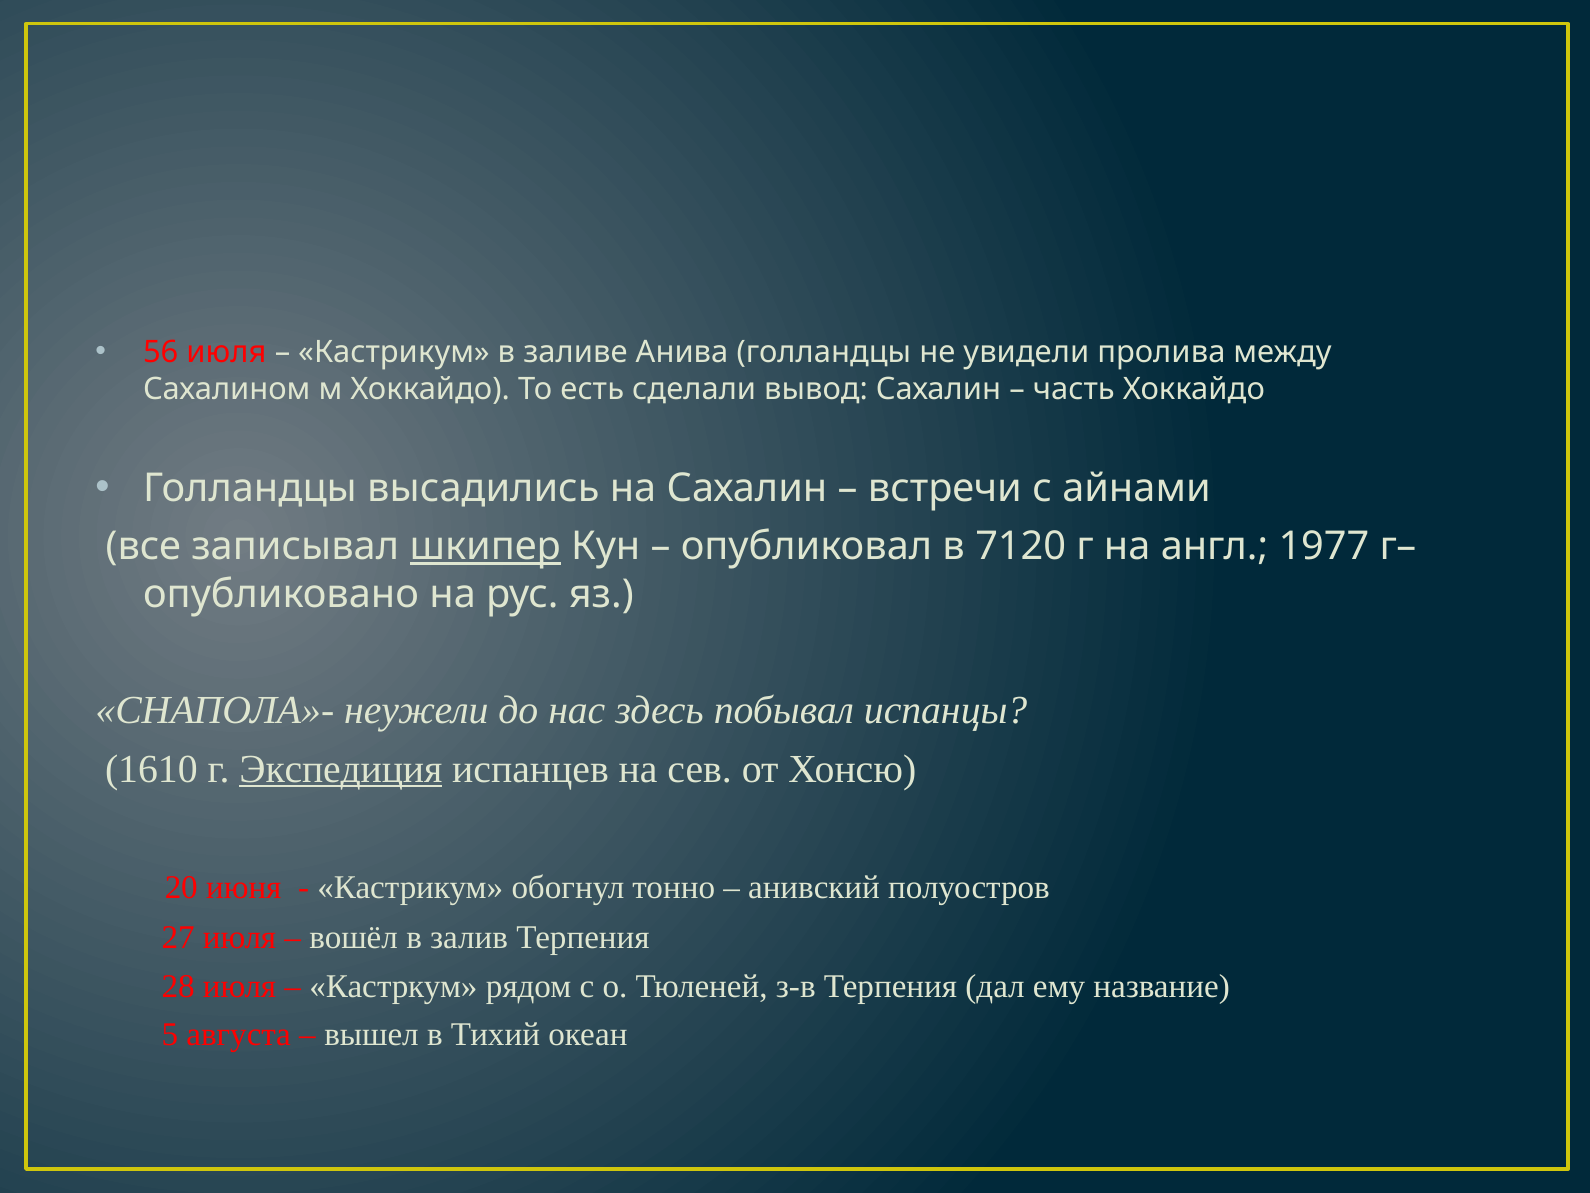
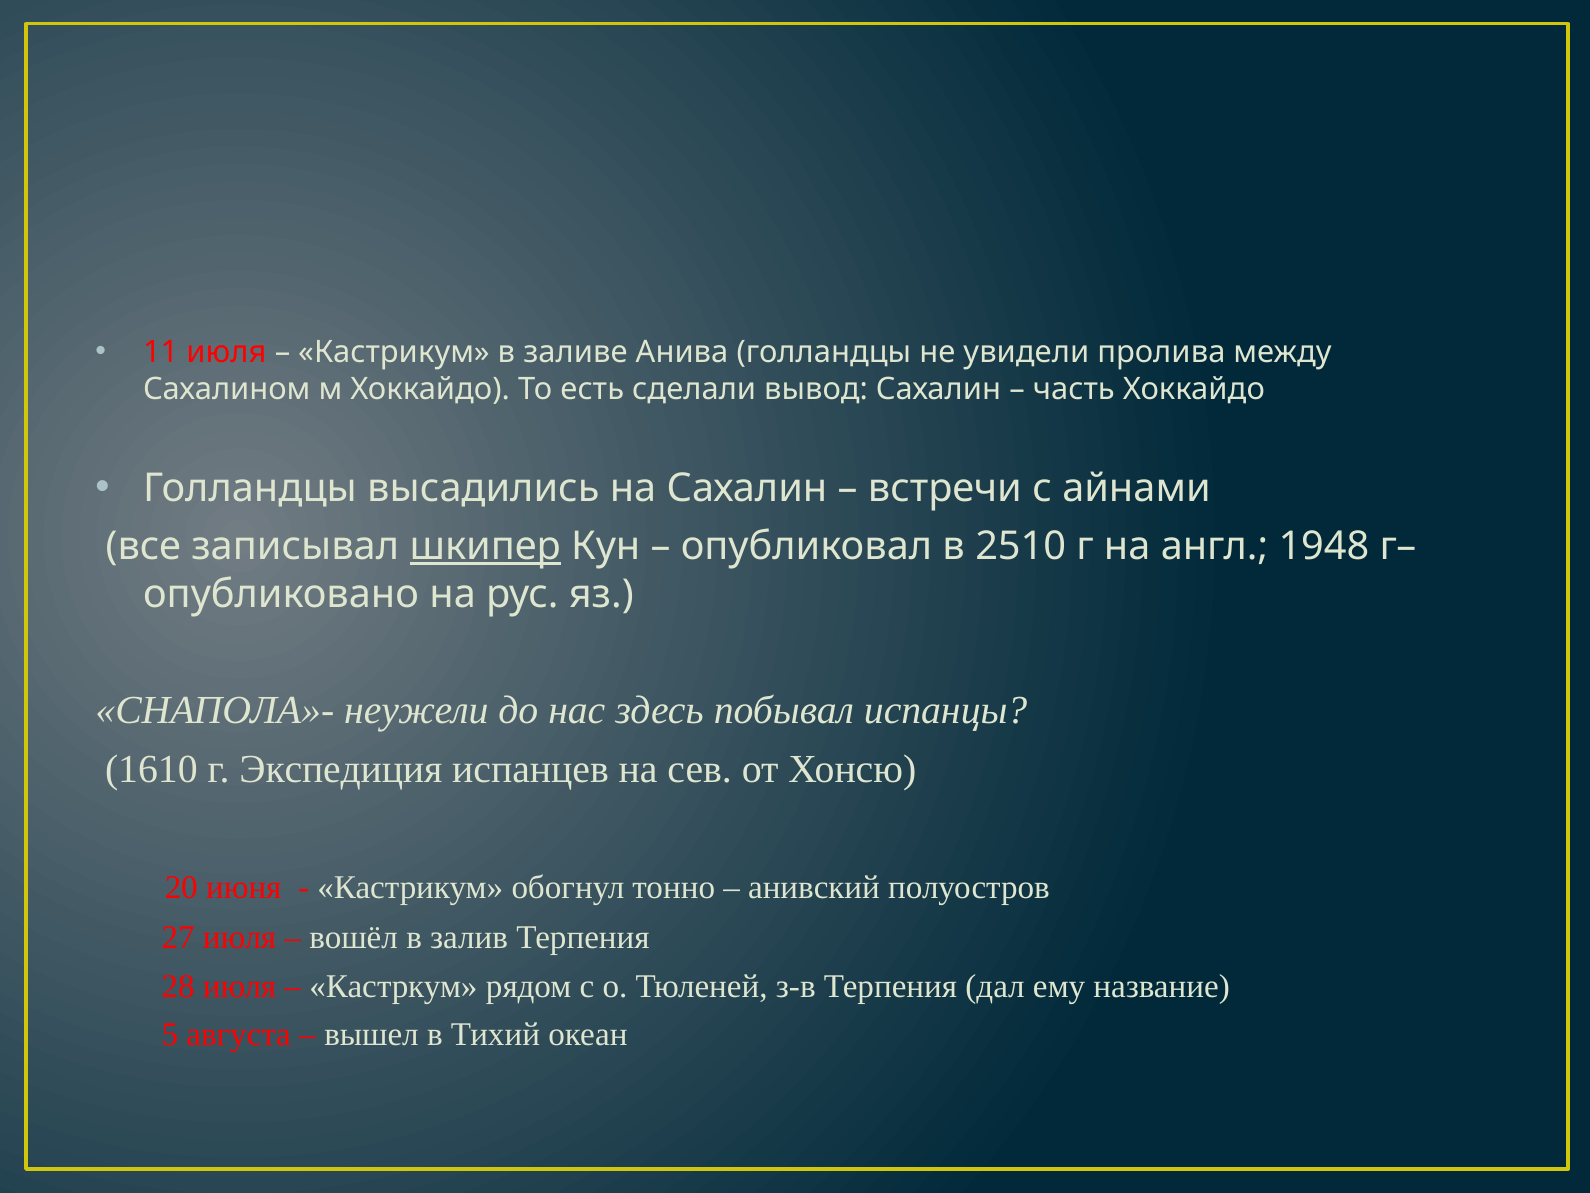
56: 56 -> 11
7120: 7120 -> 2510
1977: 1977 -> 1948
Экспедиция underline: present -> none
